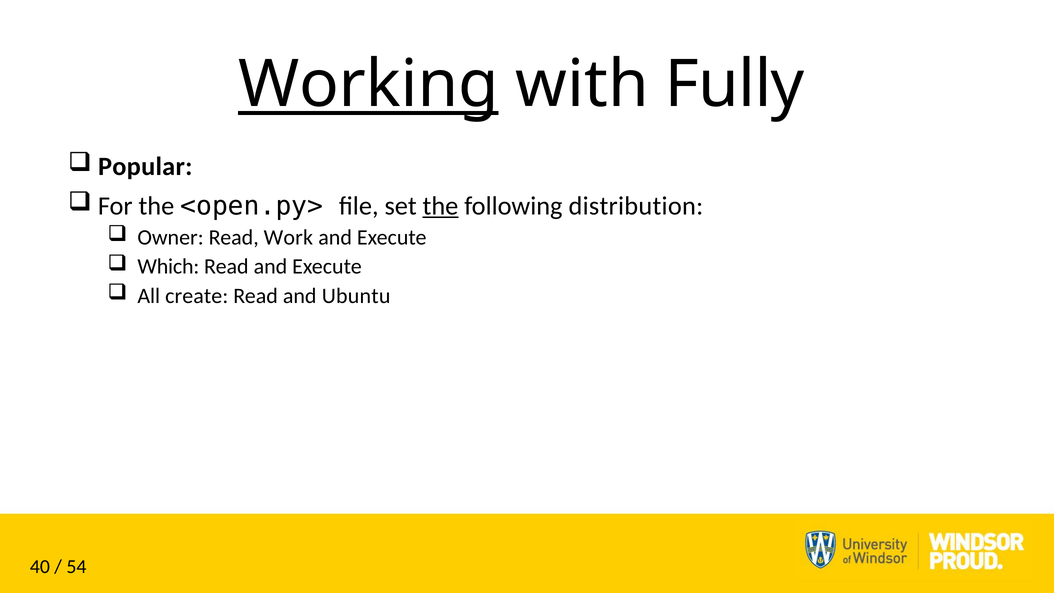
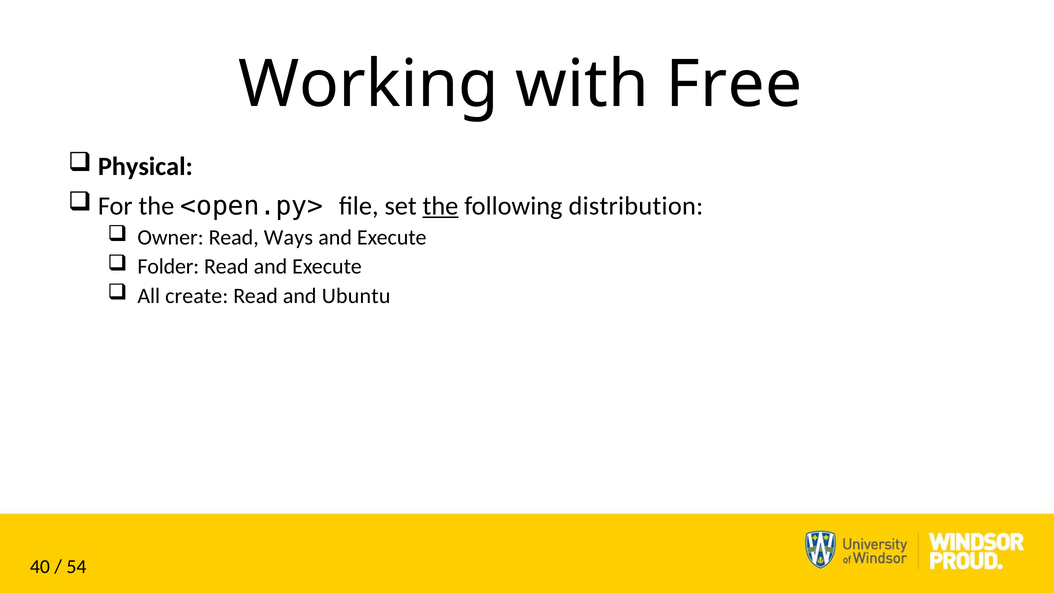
Working underline: present -> none
Fully: Fully -> Free
Popular: Popular -> Physical
Work: Work -> Ways
Which: Which -> Folder
